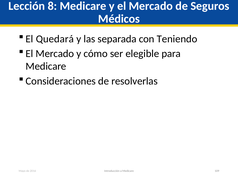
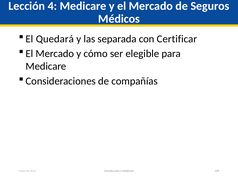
8: 8 -> 4
Teniendo: Teniendo -> Certificar
resolverlas: resolverlas -> compañías
